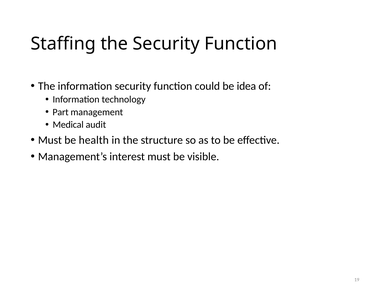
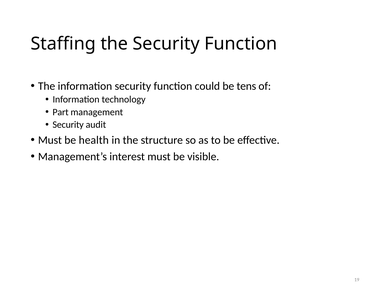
idea: idea -> tens
Medical at (68, 124): Medical -> Security
